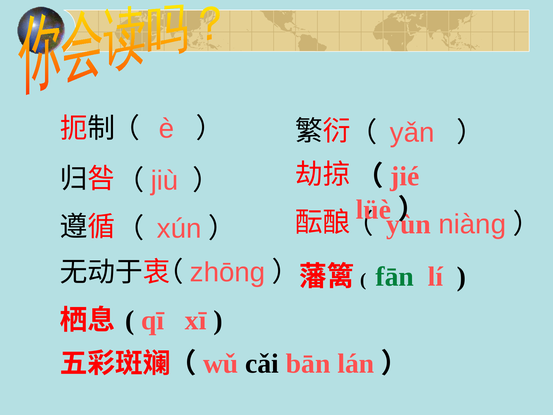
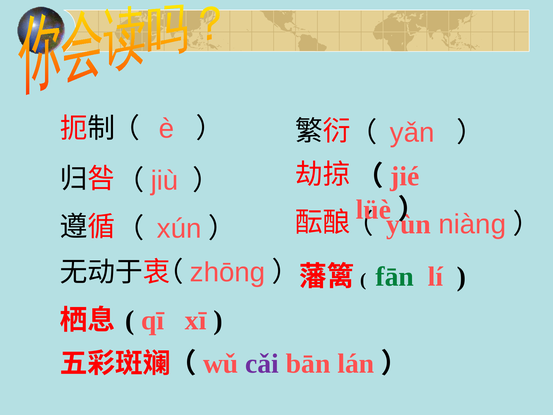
cǎi colour: black -> purple
